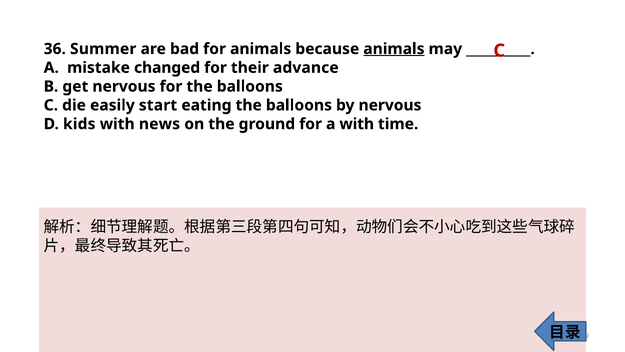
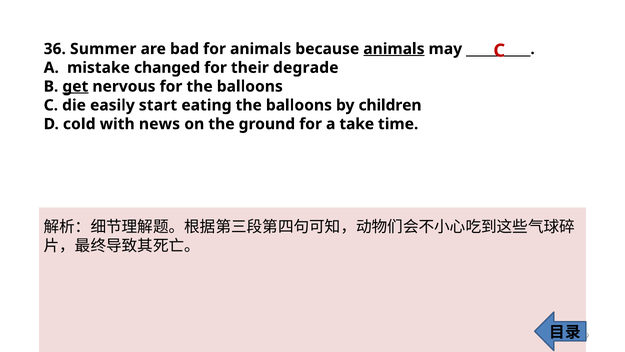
advance: advance -> degrade
get underline: none -> present
by nervous: nervous -> children
kids: kids -> cold
a with: with -> take
